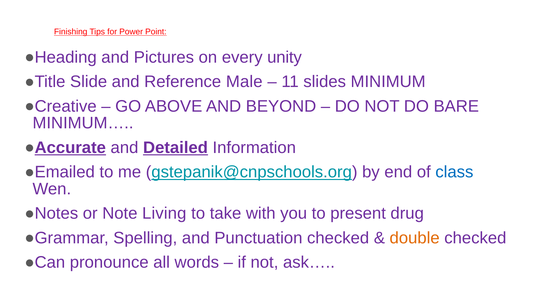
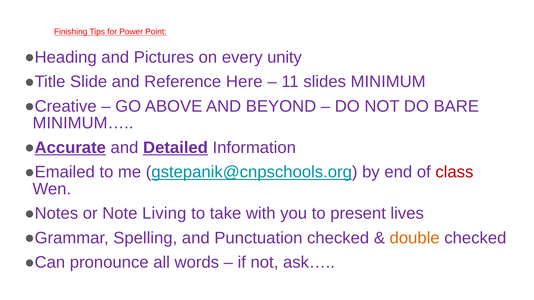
Male: Male -> Here
class colour: blue -> red
drug: drug -> lives
